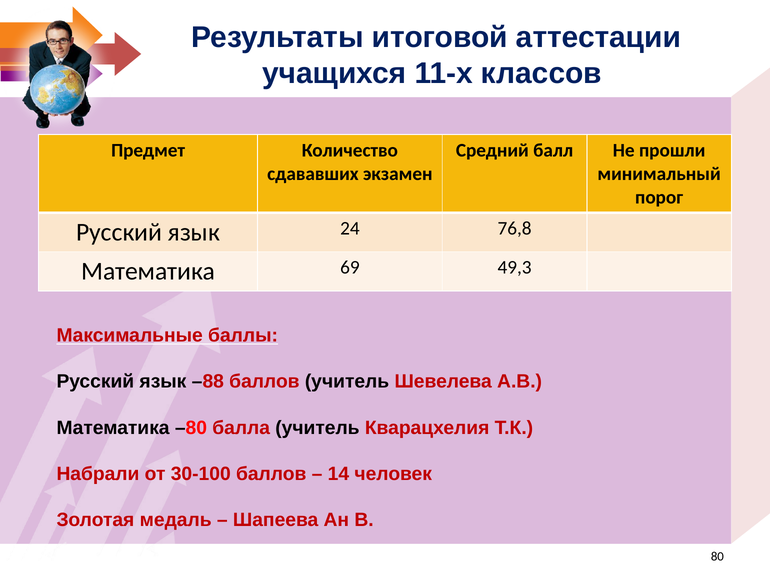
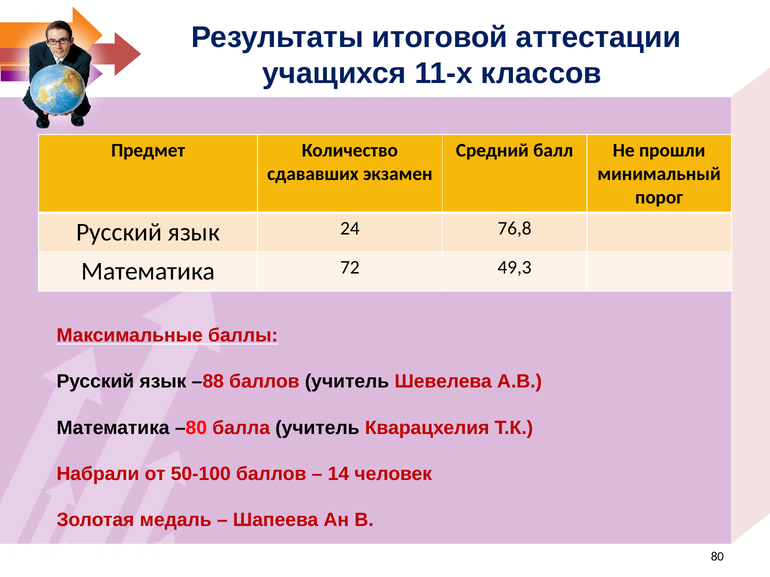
69: 69 -> 72
30-100: 30-100 -> 50-100
